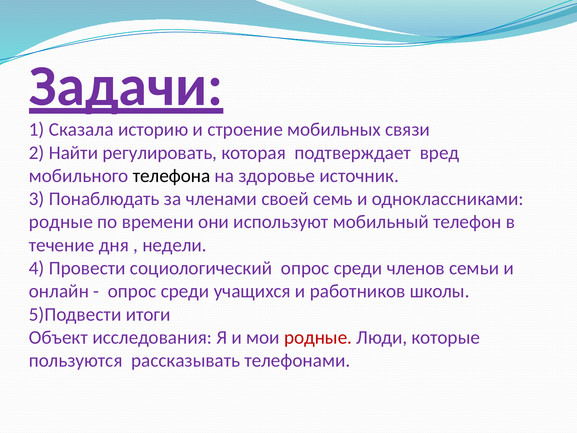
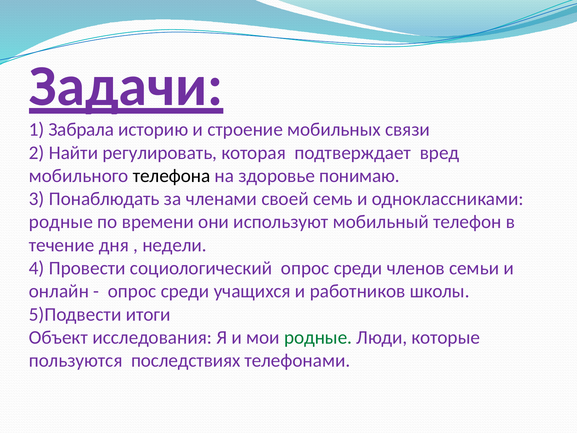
Сказала: Сказала -> Забрала
источник: источник -> понимаю
родные at (318, 337) colour: red -> green
рассказывать: рассказывать -> последствиях
